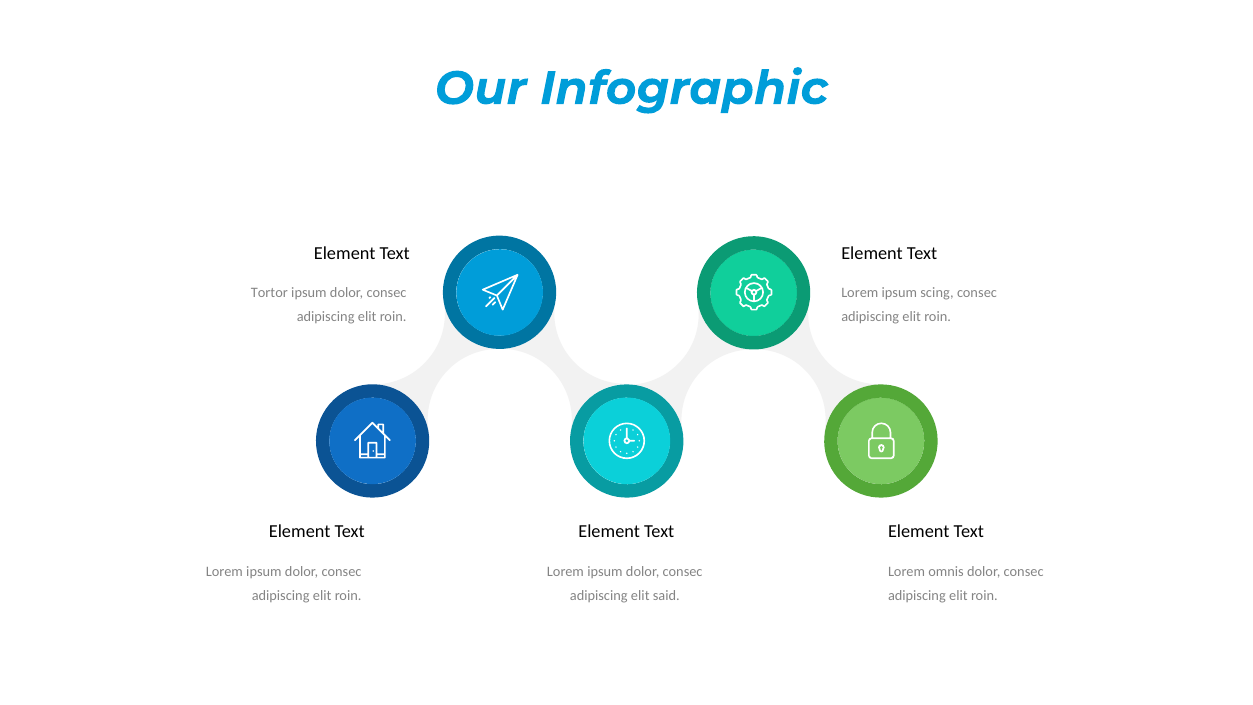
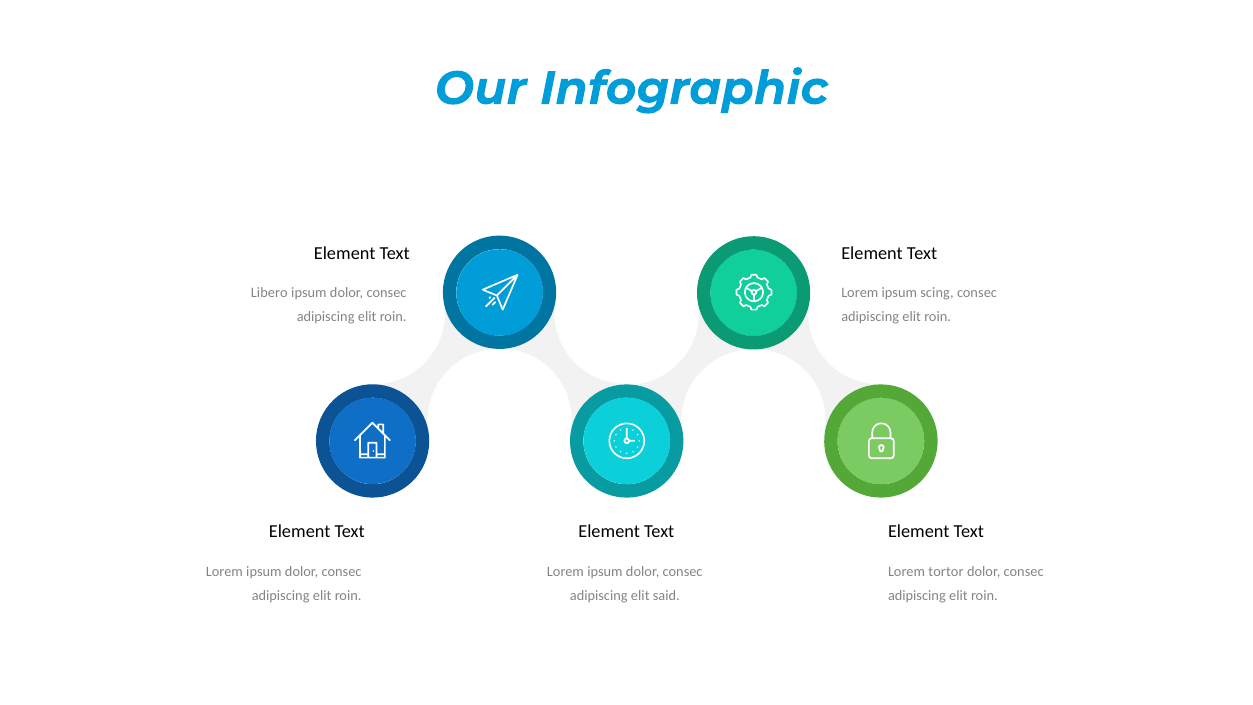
Tortor: Tortor -> Libero
omnis: omnis -> tortor
